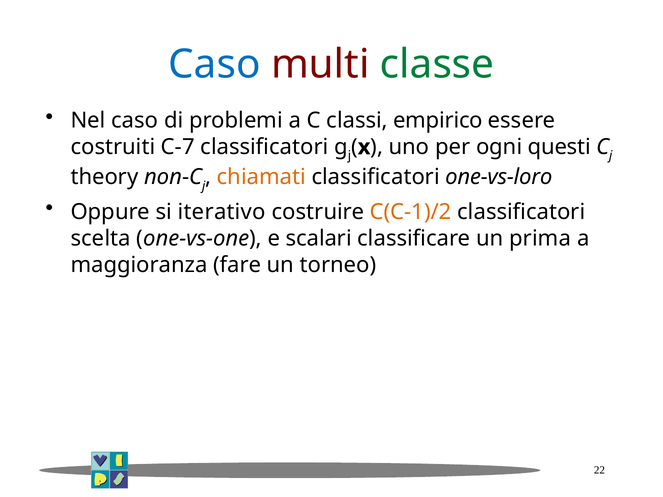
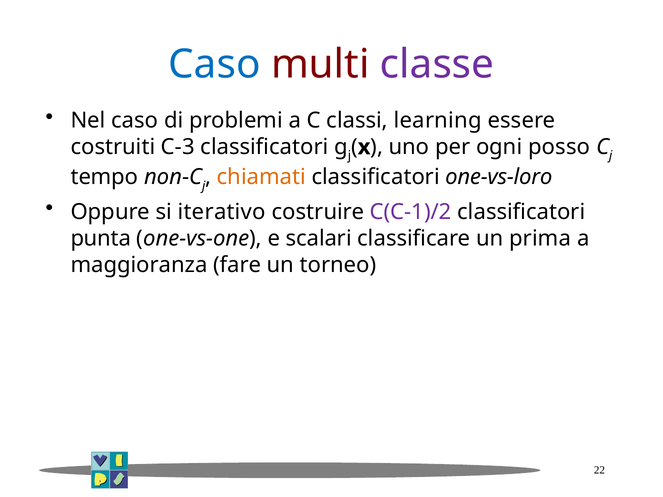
classe colour: green -> purple
empirico: empirico -> learning
C-7: C-7 -> C-3
questi: questi -> posso
theory: theory -> tempo
C(C-1)/2 colour: orange -> purple
scelta: scelta -> punta
